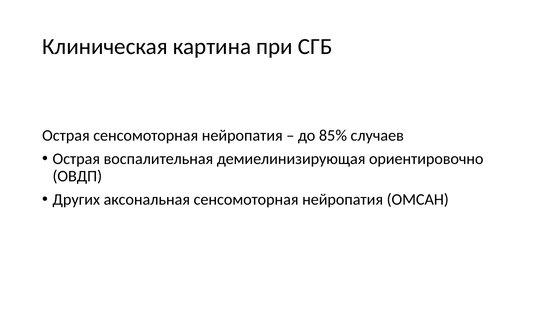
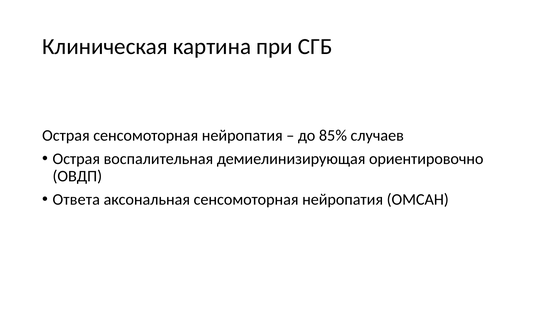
Других: Других -> Ответа
